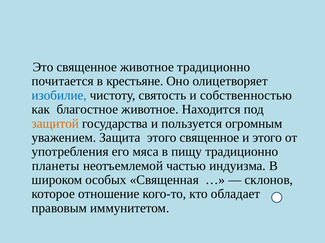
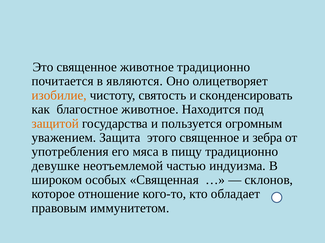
крестьяне: крестьяне -> являются
изобилие colour: blue -> orange
собственностью: собственностью -> сконденсировать
и этого: этого -> зебра
планеты: планеты -> девушке
